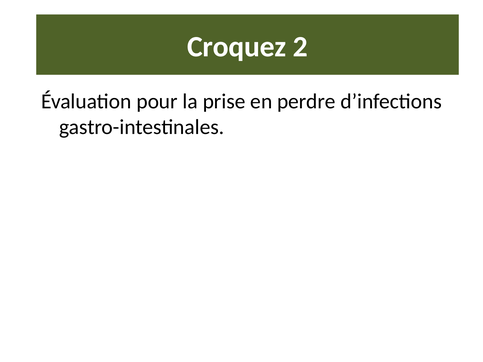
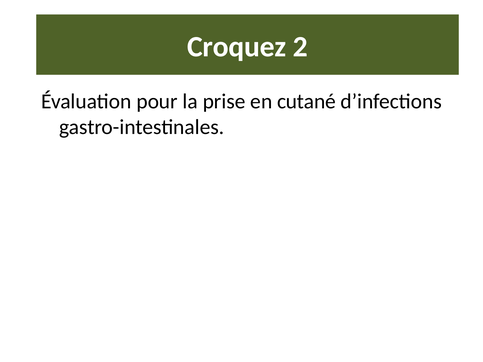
perdre: perdre -> cutané
